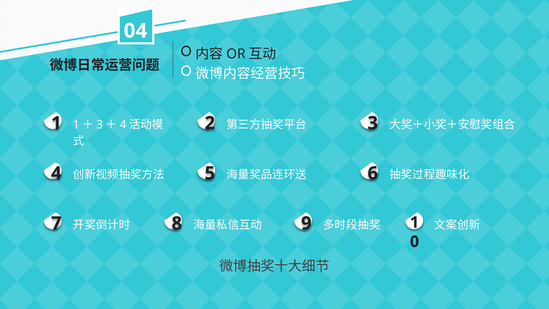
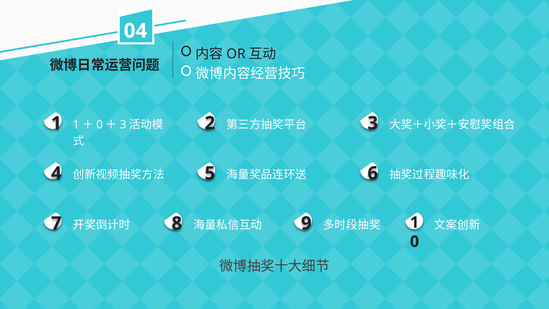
3 at (100, 125): 3 -> 0
4 at (123, 125): 4 -> 3
